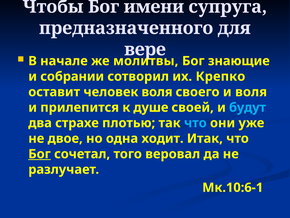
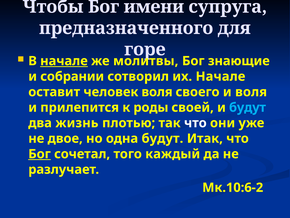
вере: вере -> горе
начале at (64, 61) underline: none -> present
их Крепко: Крепко -> Начале
душе: душе -> роды
страхе: страхе -> жизнь
что at (195, 123) colour: light blue -> white
одна ходит: ходит -> будут
веровал: веровал -> каждый
Мк.10:6-1: Мк.10:6-1 -> Мк.10:6-2
